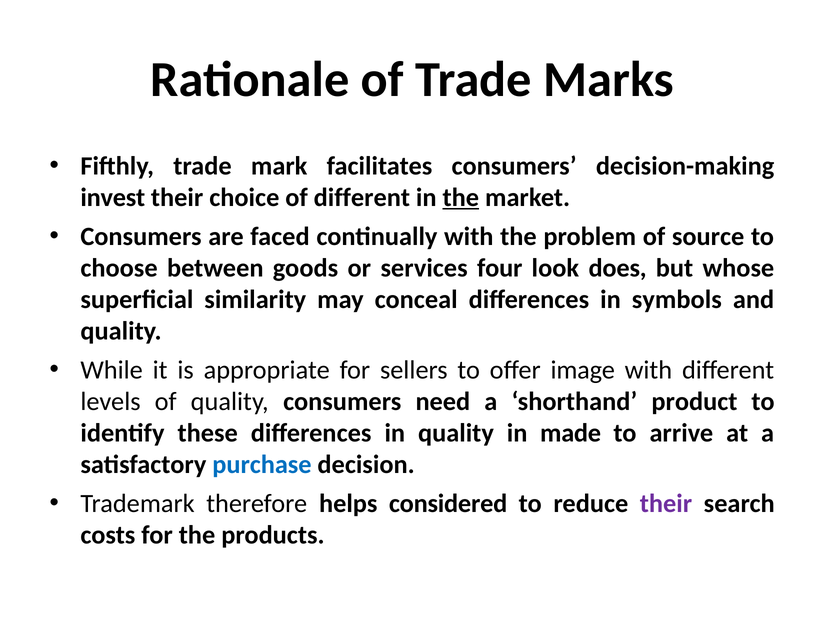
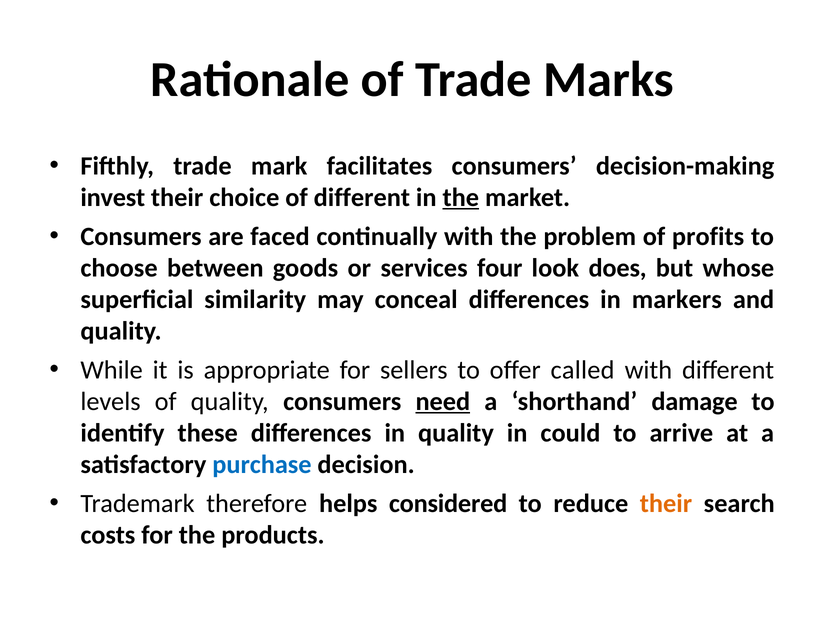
source: source -> profits
symbols: symbols -> markers
image: image -> called
need underline: none -> present
product: product -> damage
made: made -> could
their at (666, 504) colour: purple -> orange
